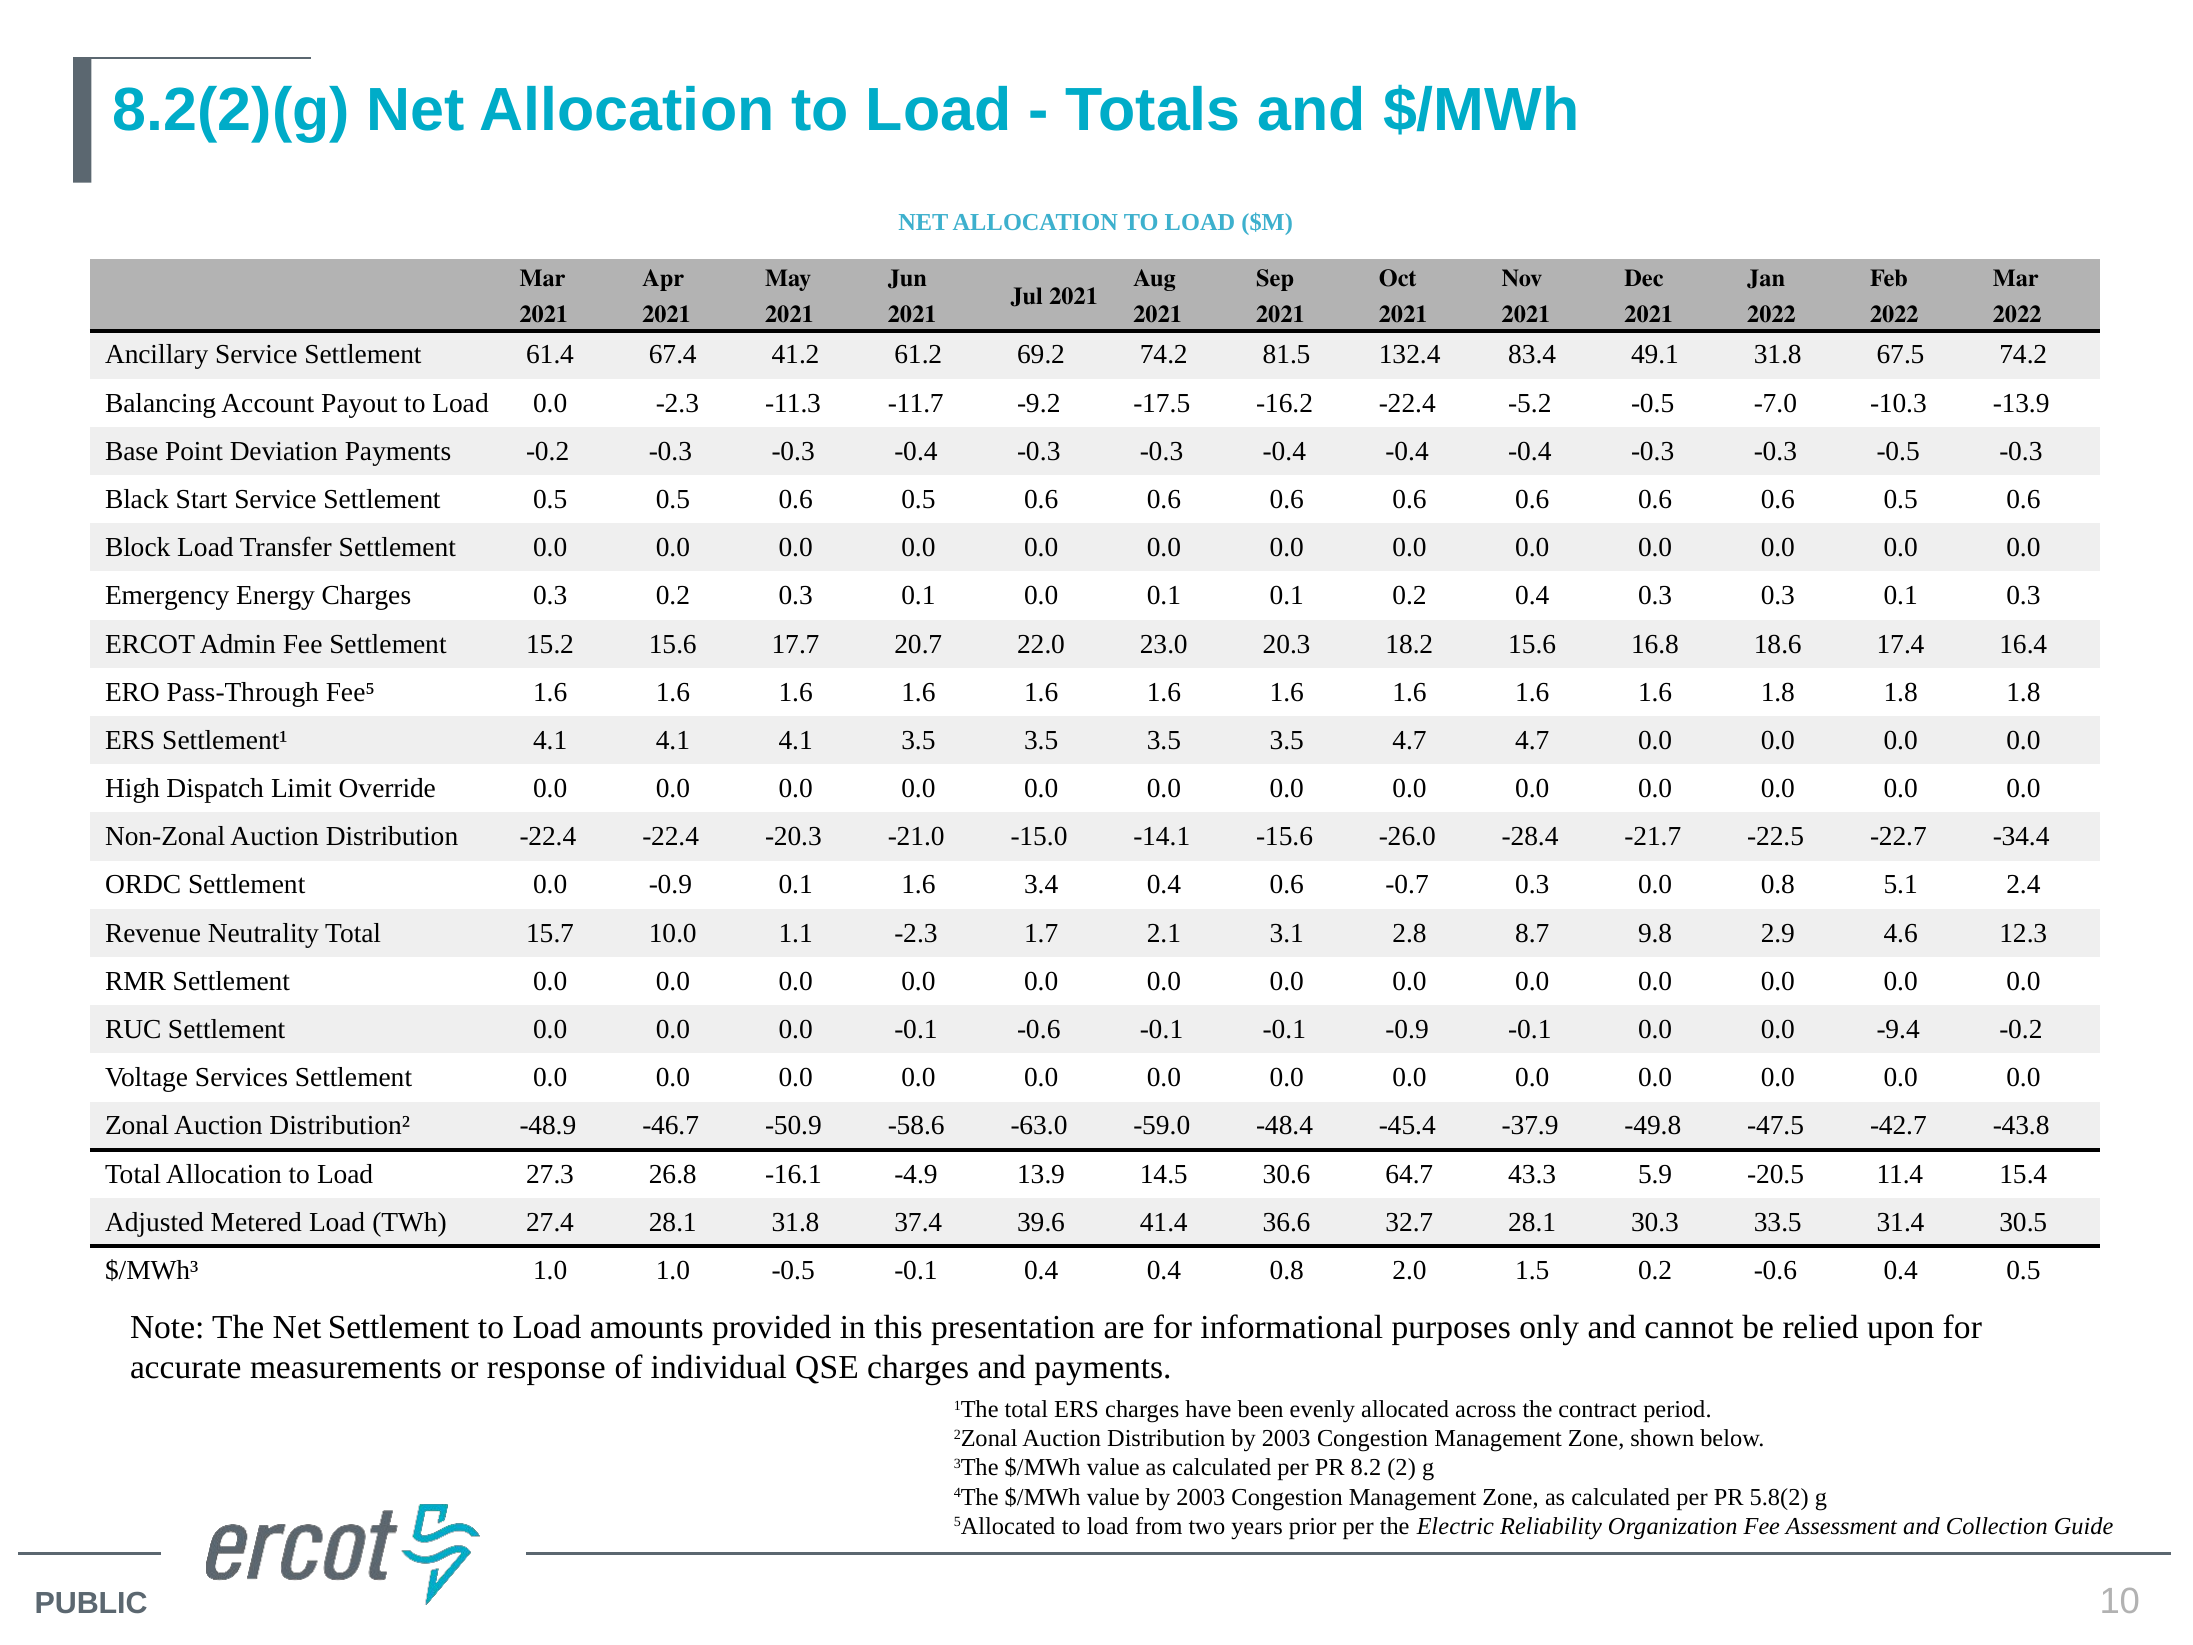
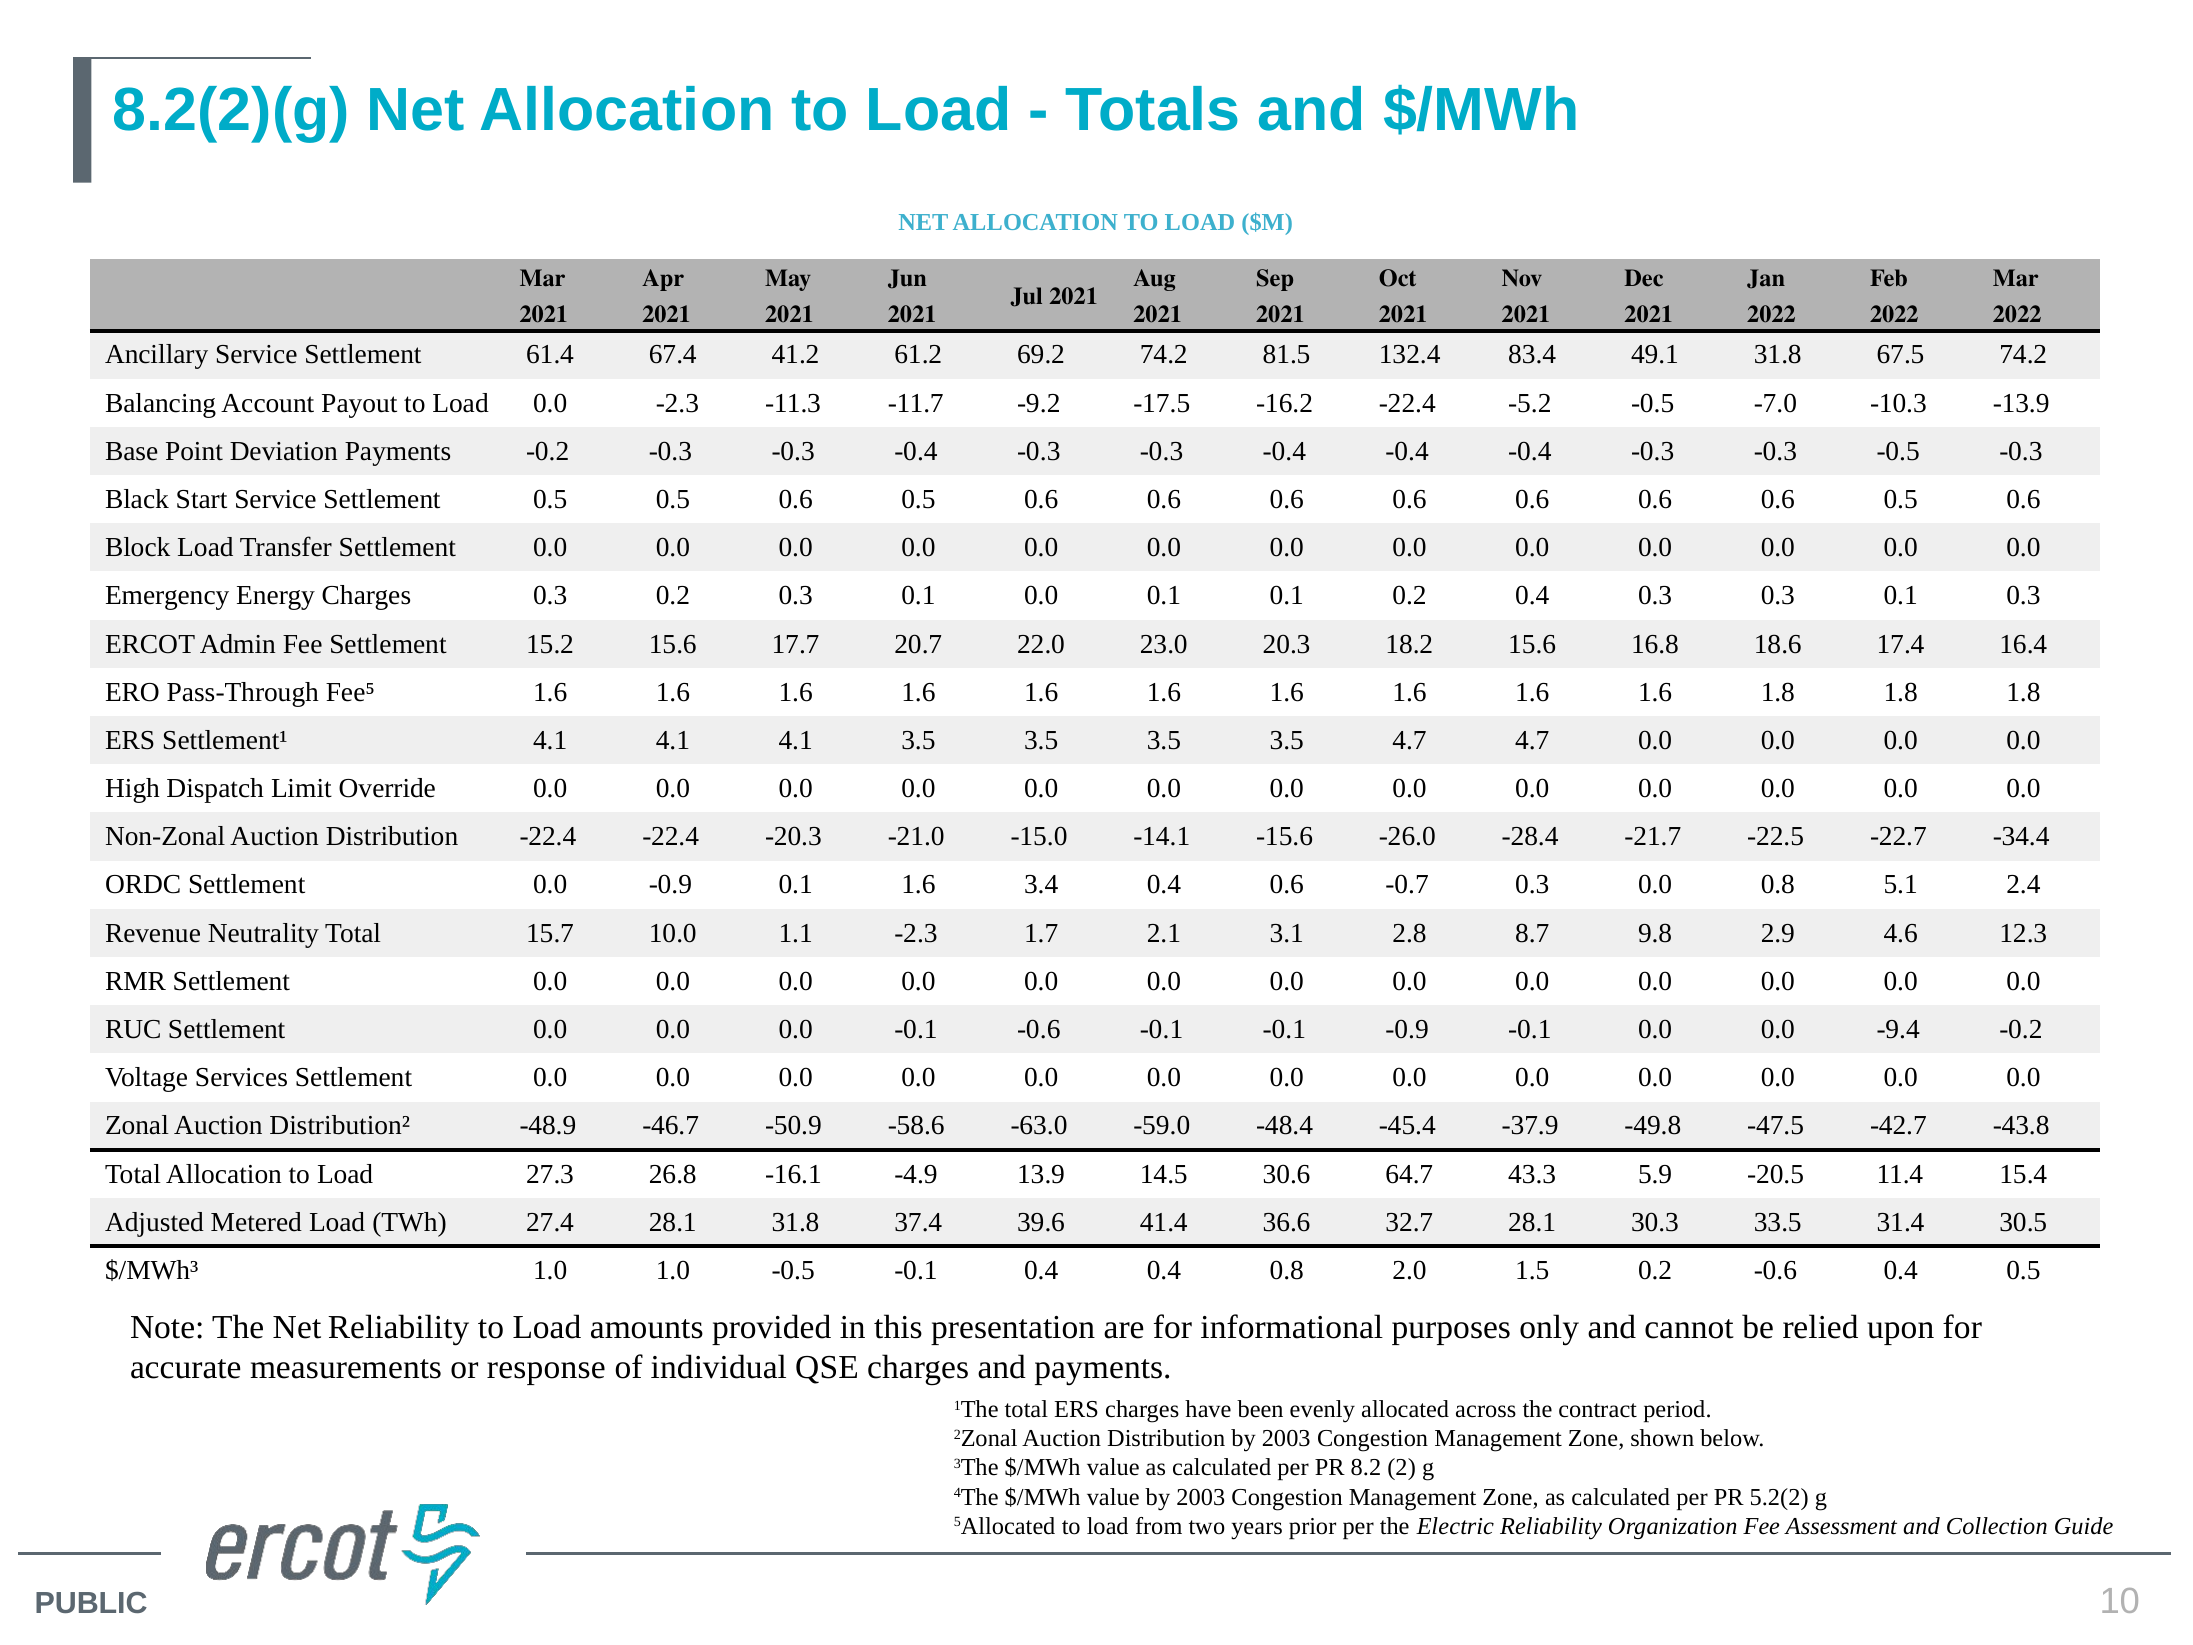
Net Settlement: Settlement -> Reliability
5.8(2: 5.8(2 -> 5.2(2
